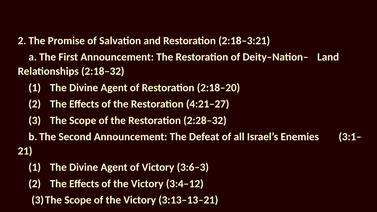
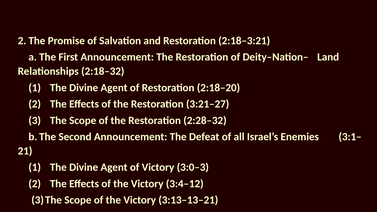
4:21–27: 4:21–27 -> 3:21–27
3:6–3: 3:6–3 -> 3:0–3
